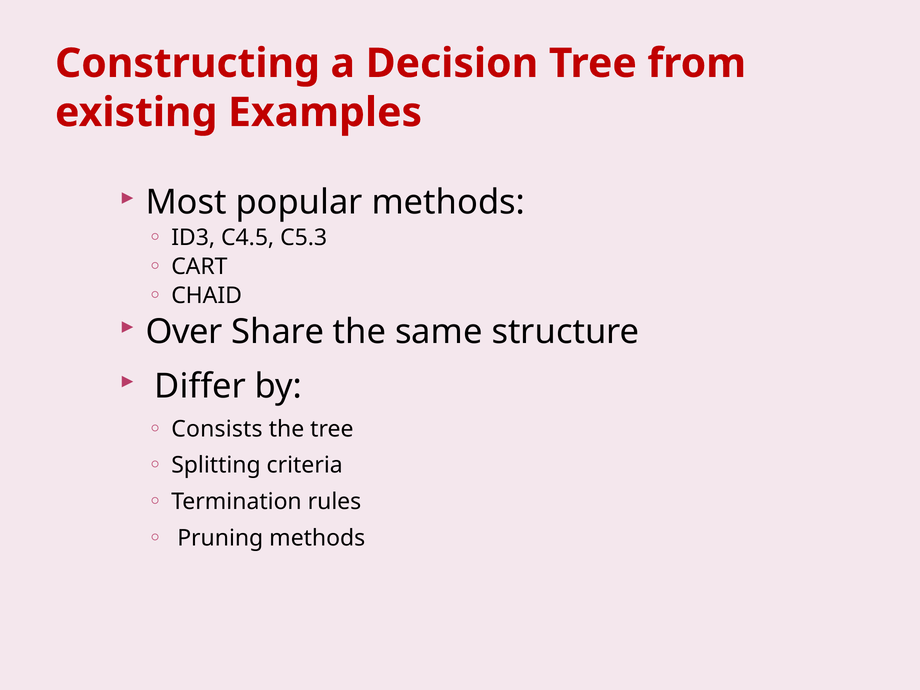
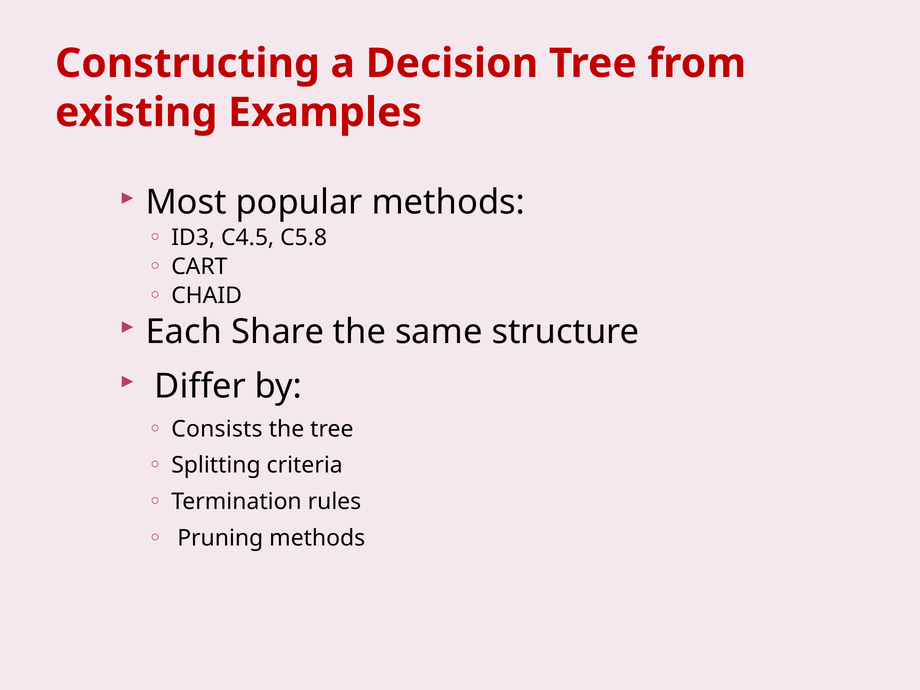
C5.3: C5.3 -> C5.8
Over: Over -> Each
